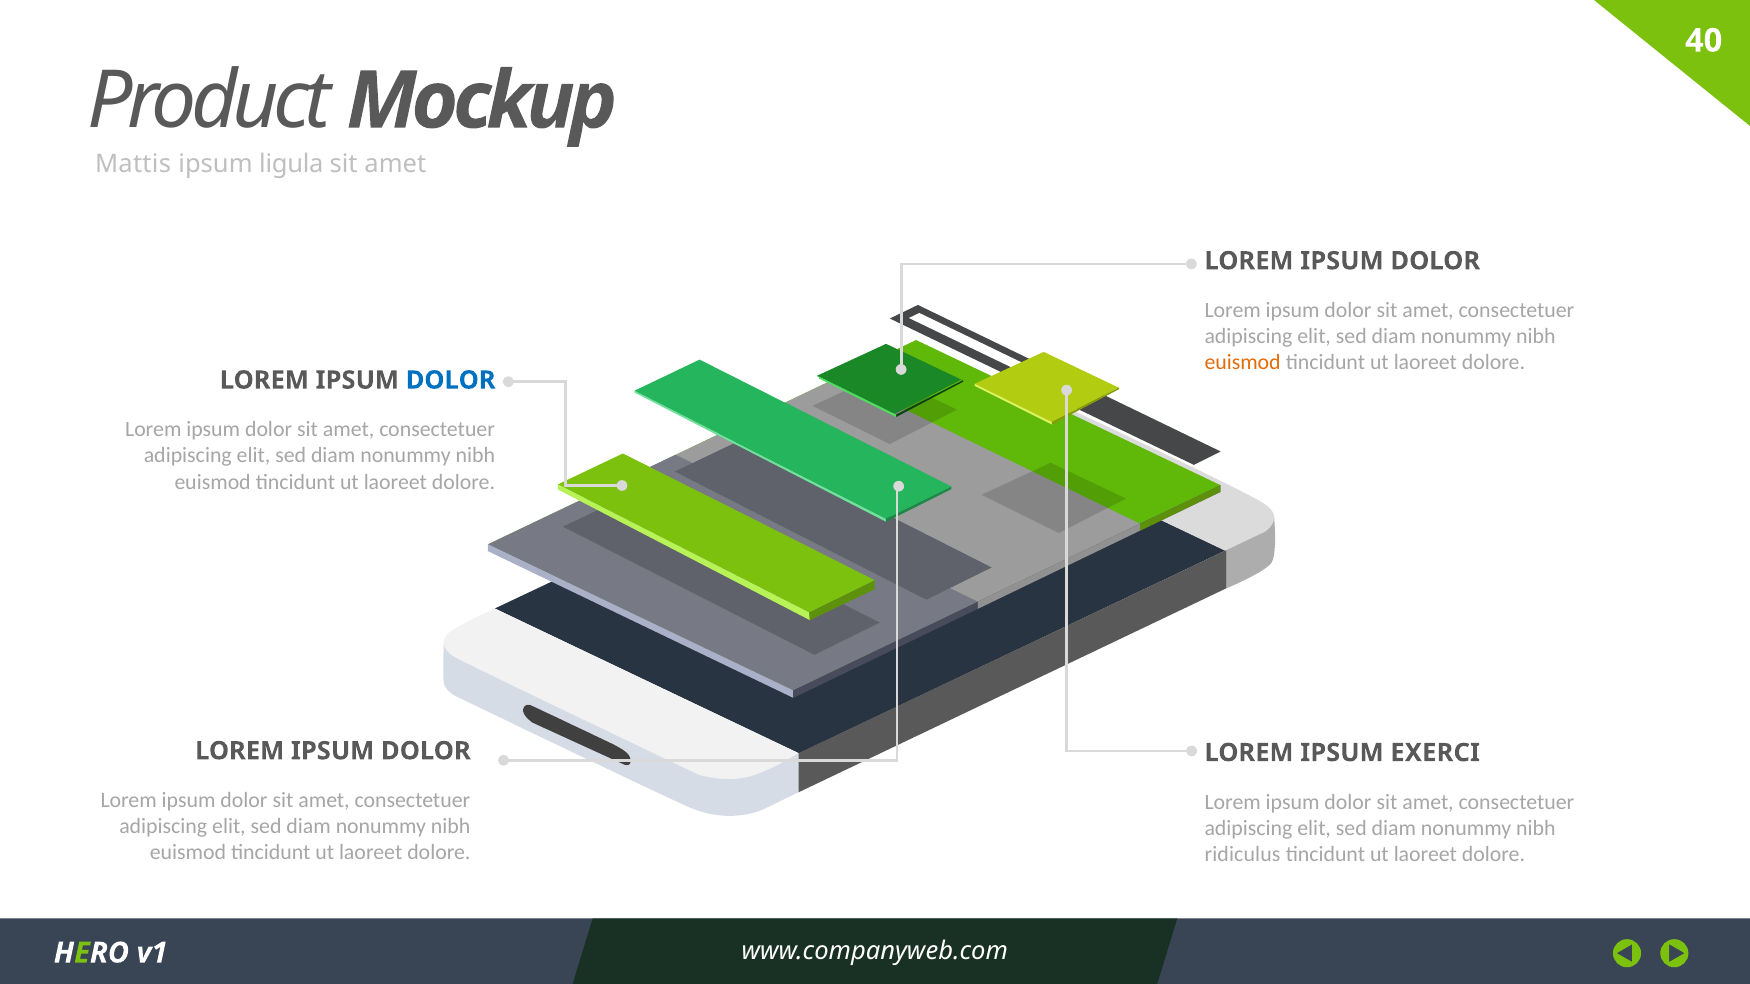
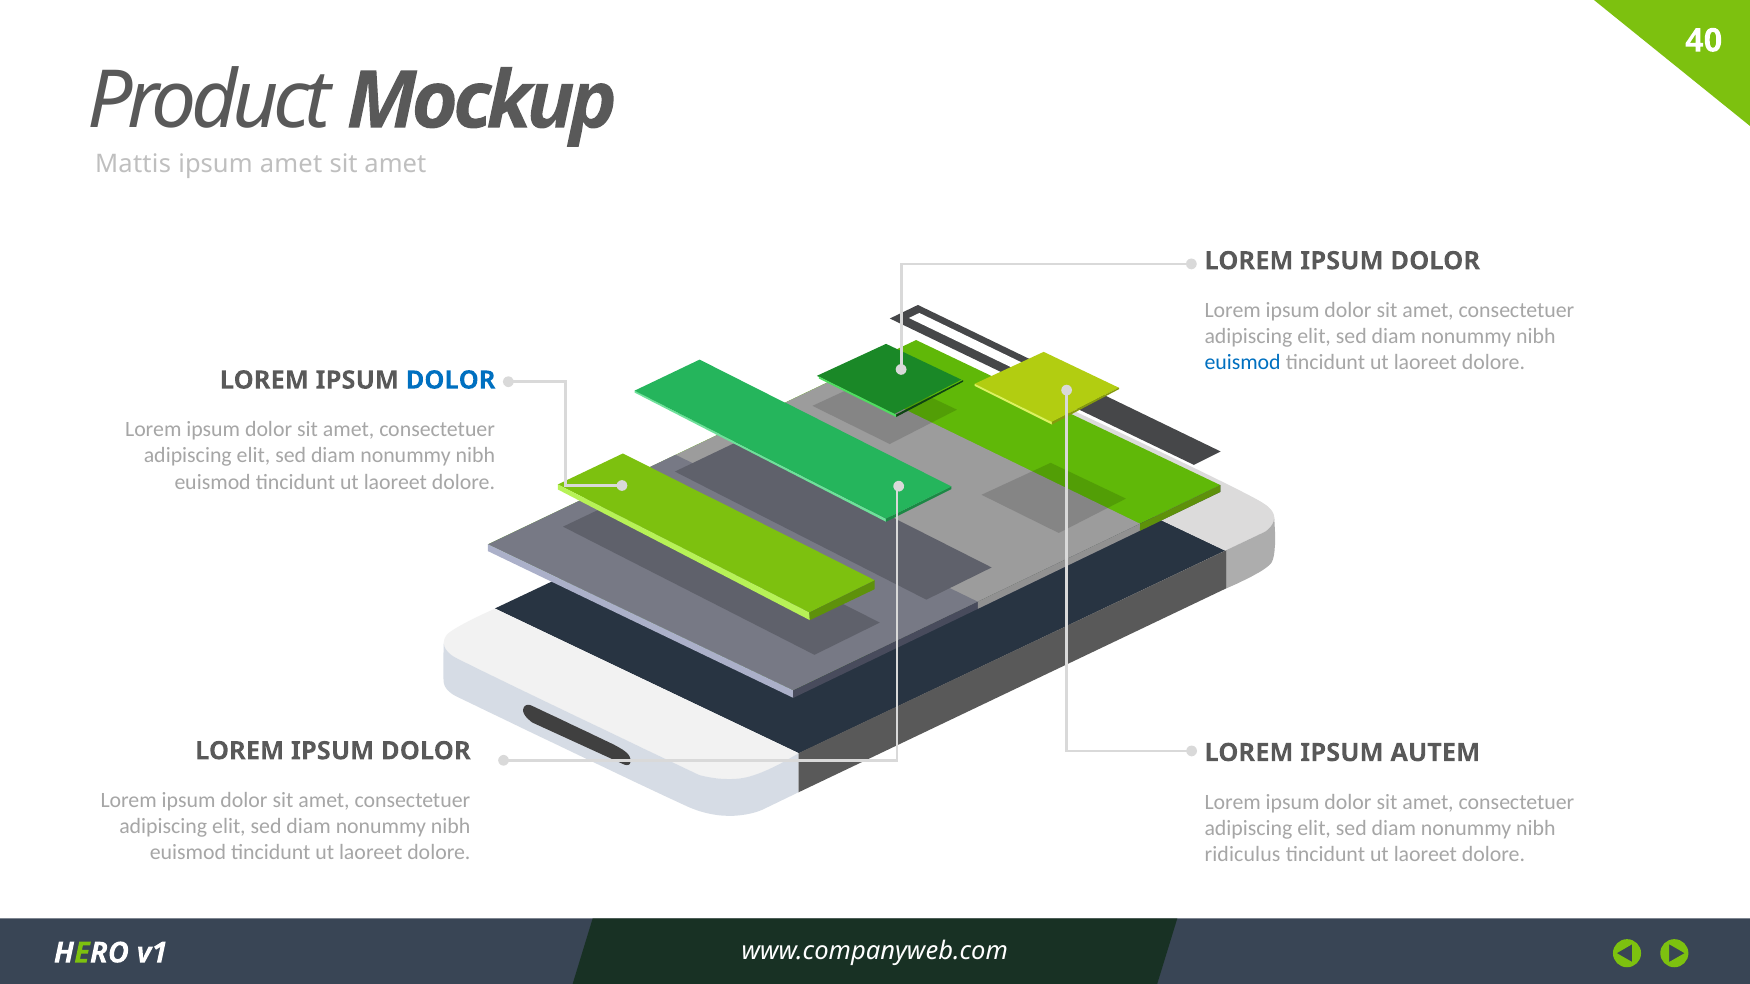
ipsum ligula: ligula -> amet
euismod at (1243, 363) colour: orange -> blue
EXERCI: EXERCI -> AUTEM
